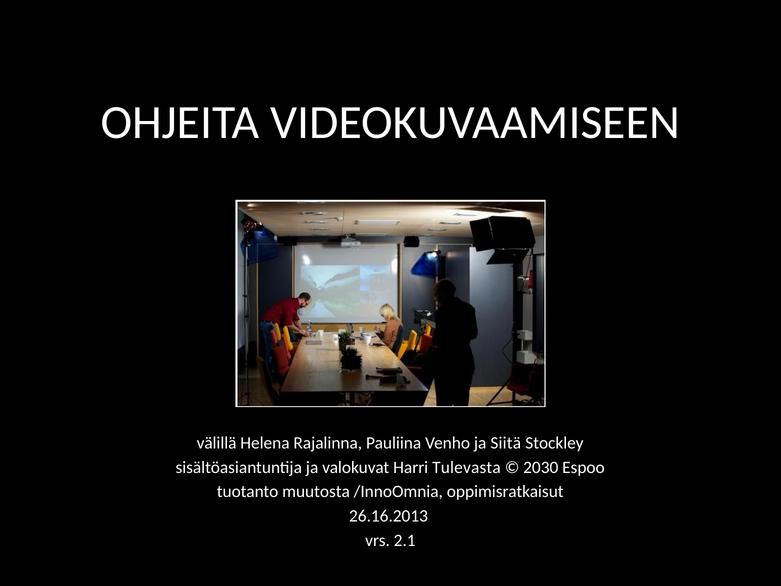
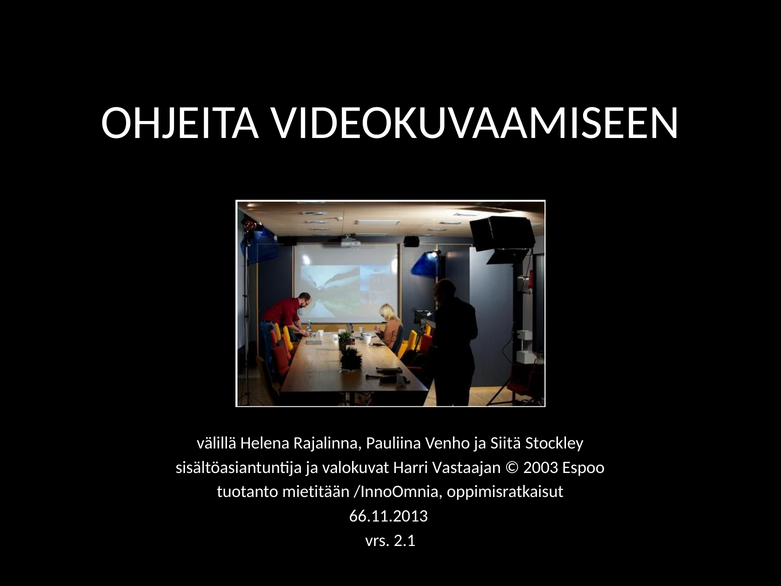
Tulevasta: Tulevasta -> Vastaajan
2030: 2030 -> 2003
muutosta: muutosta -> mietitään
26.16.2013: 26.16.2013 -> 66.11.2013
